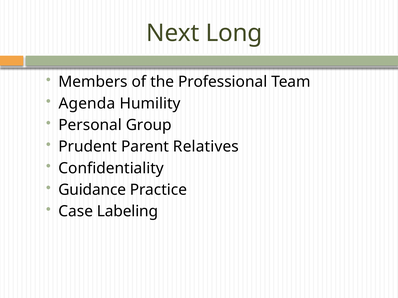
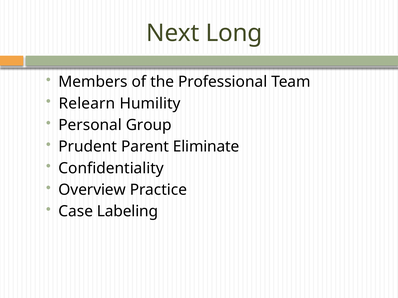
Agenda: Agenda -> Relearn
Relatives: Relatives -> Eliminate
Guidance: Guidance -> Overview
